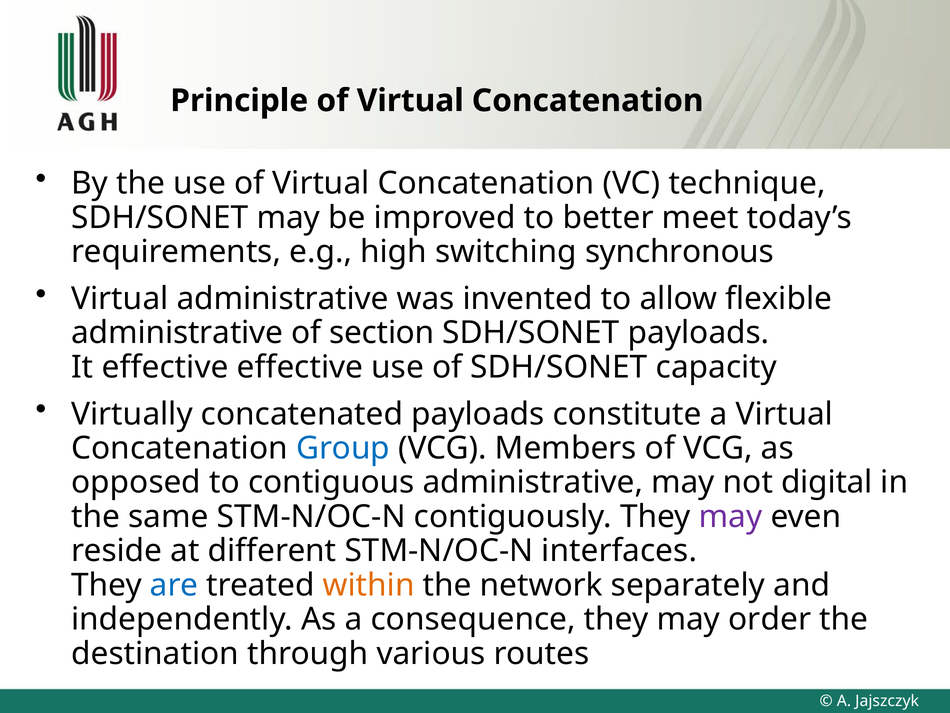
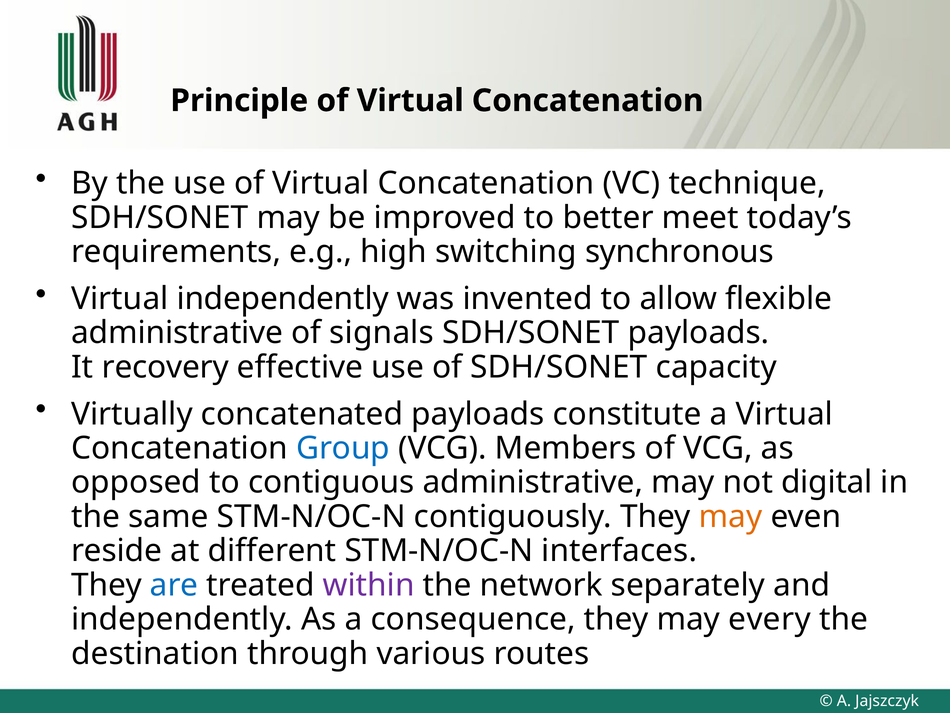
Virtual administrative: administrative -> independently
section: section -> signals
It effective: effective -> recovery
may at (731, 516) colour: purple -> orange
within colour: orange -> purple
order: order -> every
